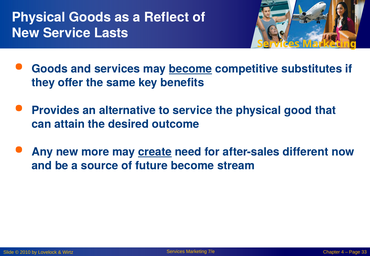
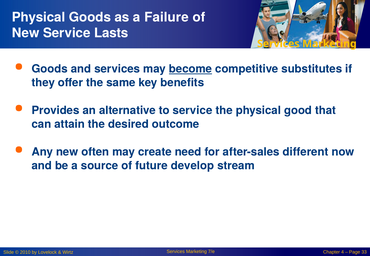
Reflect: Reflect -> Failure
more: more -> often
create underline: present -> none
future become: become -> develop
